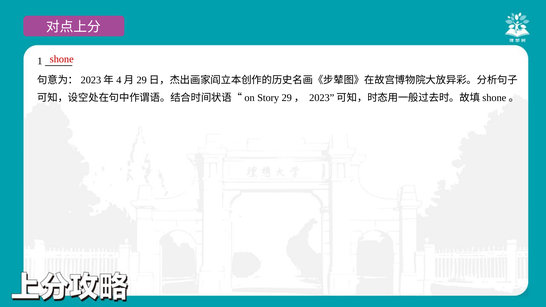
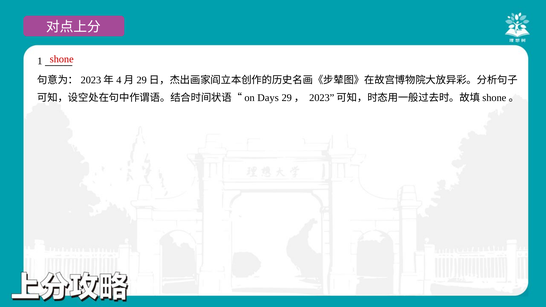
Story: Story -> Days
